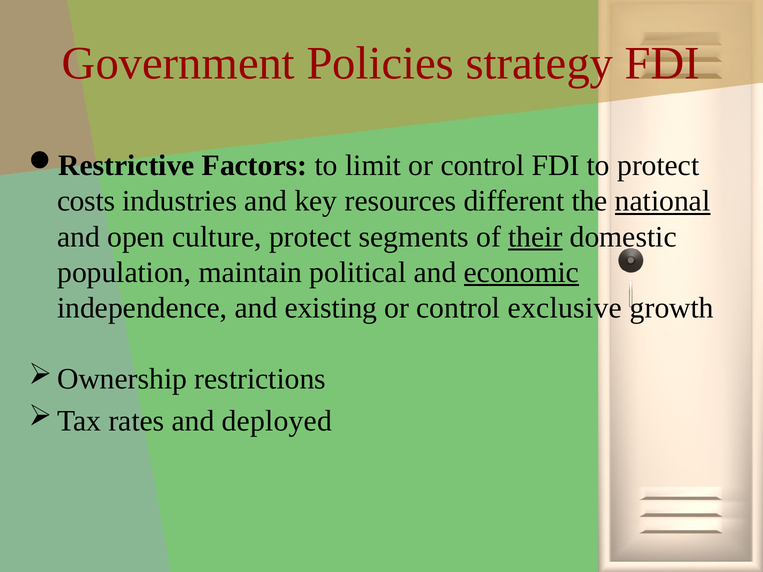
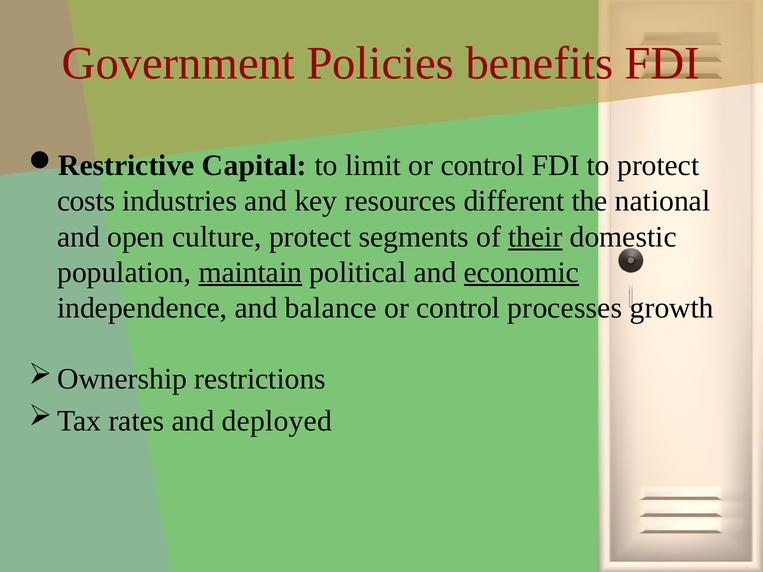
strategy: strategy -> benefits
Factors: Factors -> Capital
national underline: present -> none
maintain underline: none -> present
existing: existing -> balance
exclusive: exclusive -> processes
